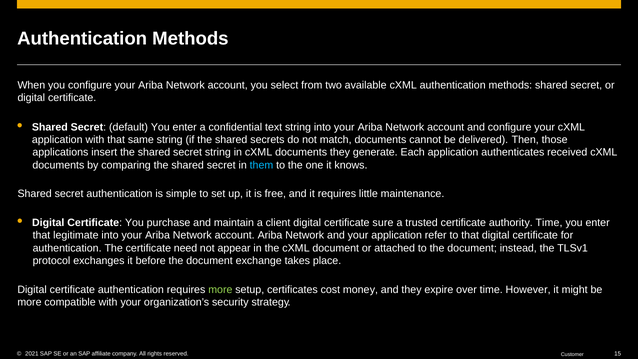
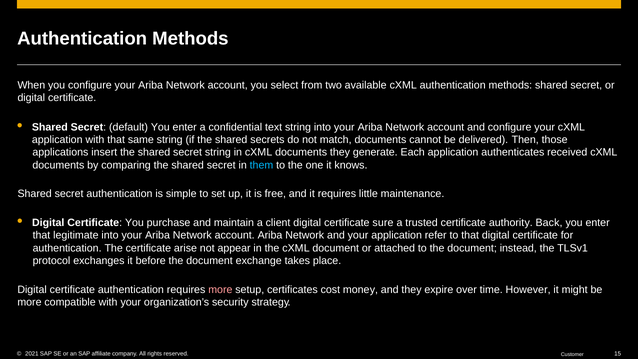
authority Time: Time -> Back
need: need -> arise
more at (220, 289) colour: light green -> pink
